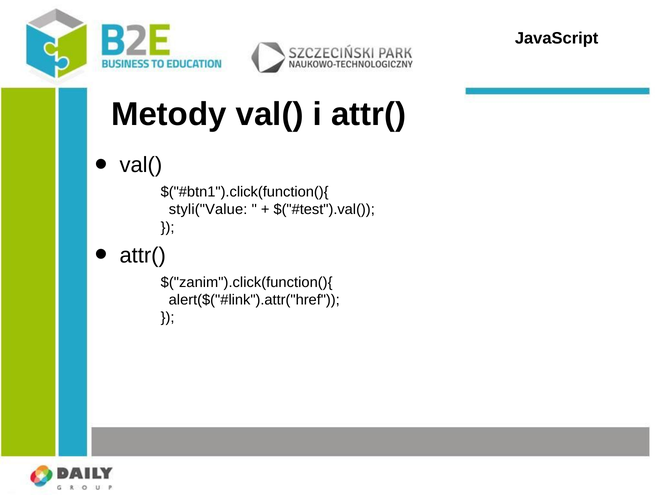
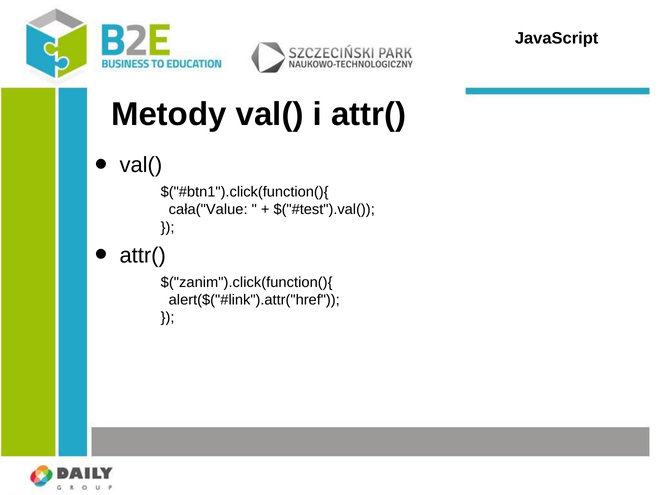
styli("Value: styli("Value -> cała("Value
